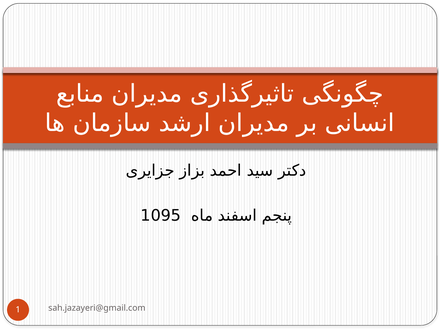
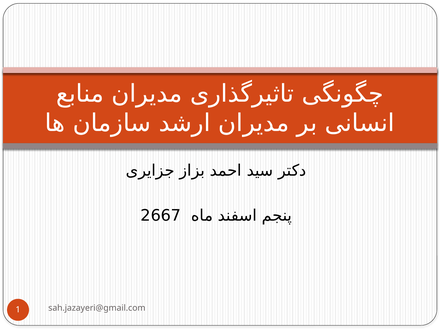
1095: 1095 -> 2667
